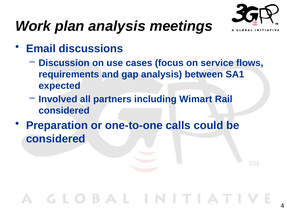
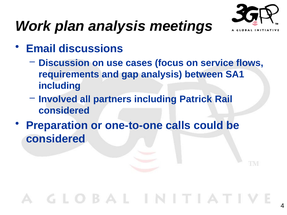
expected at (60, 86): expected -> including
Wimart: Wimart -> Patrick
